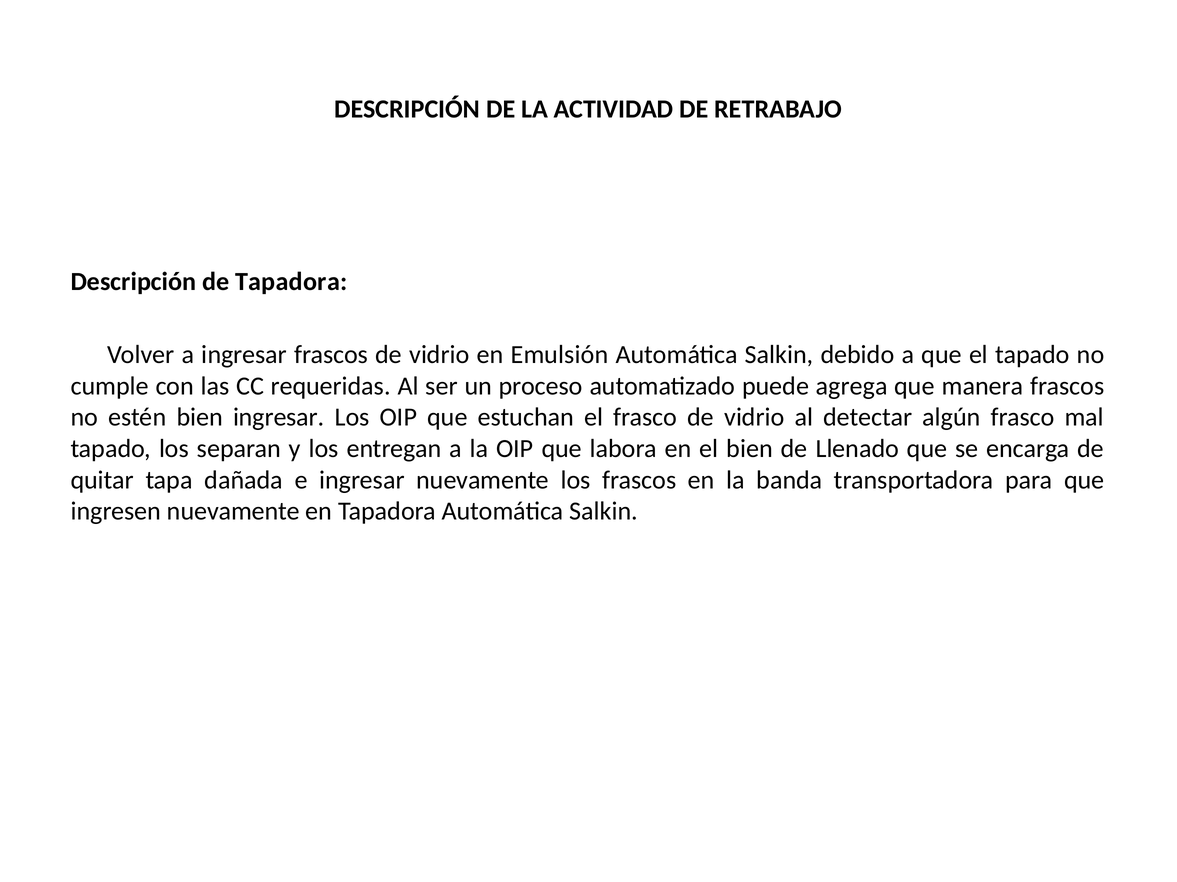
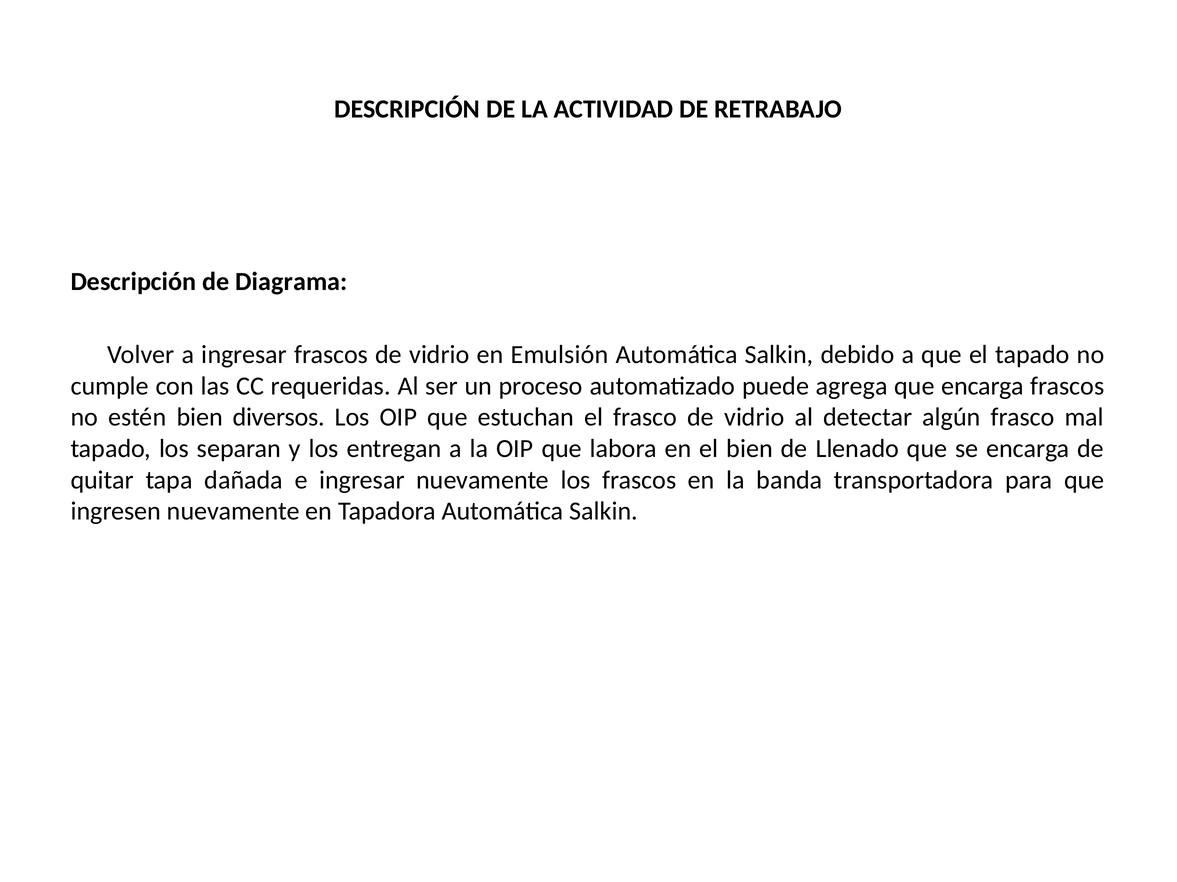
de Tapadora: Tapadora -> Diagrama
que manera: manera -> encarga
bien ingresar: ingresar -> diversos
